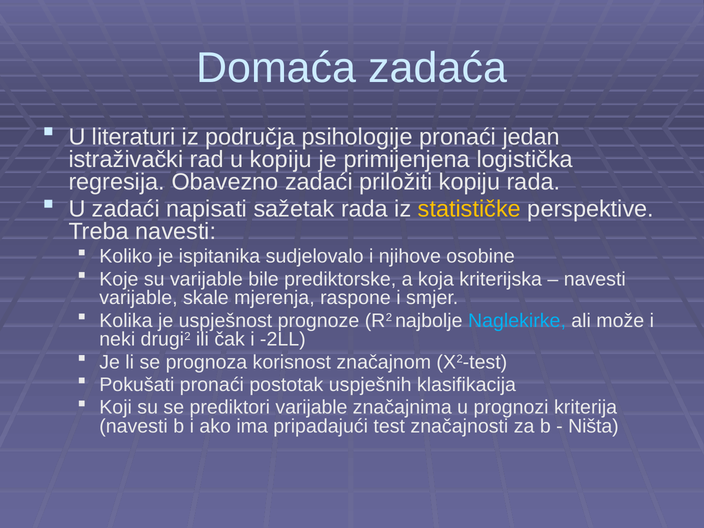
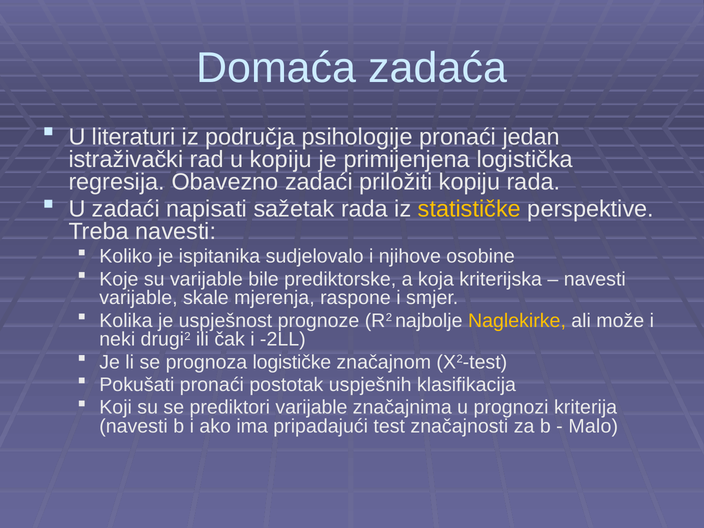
Naglekirke colour: light blue -> yellow
korisnost: korisnost -> logističke
Ništa: Ništa -> Malo
